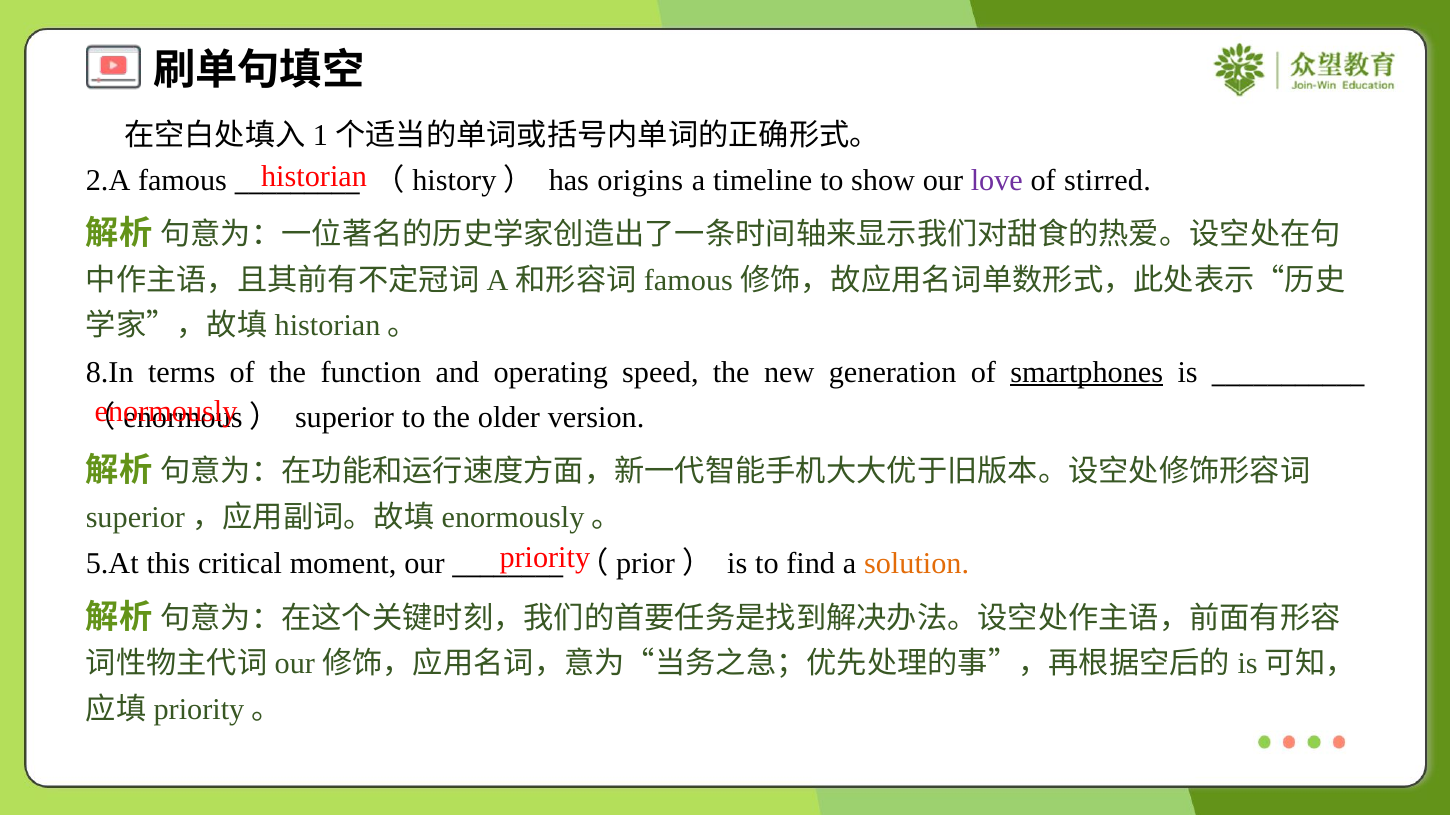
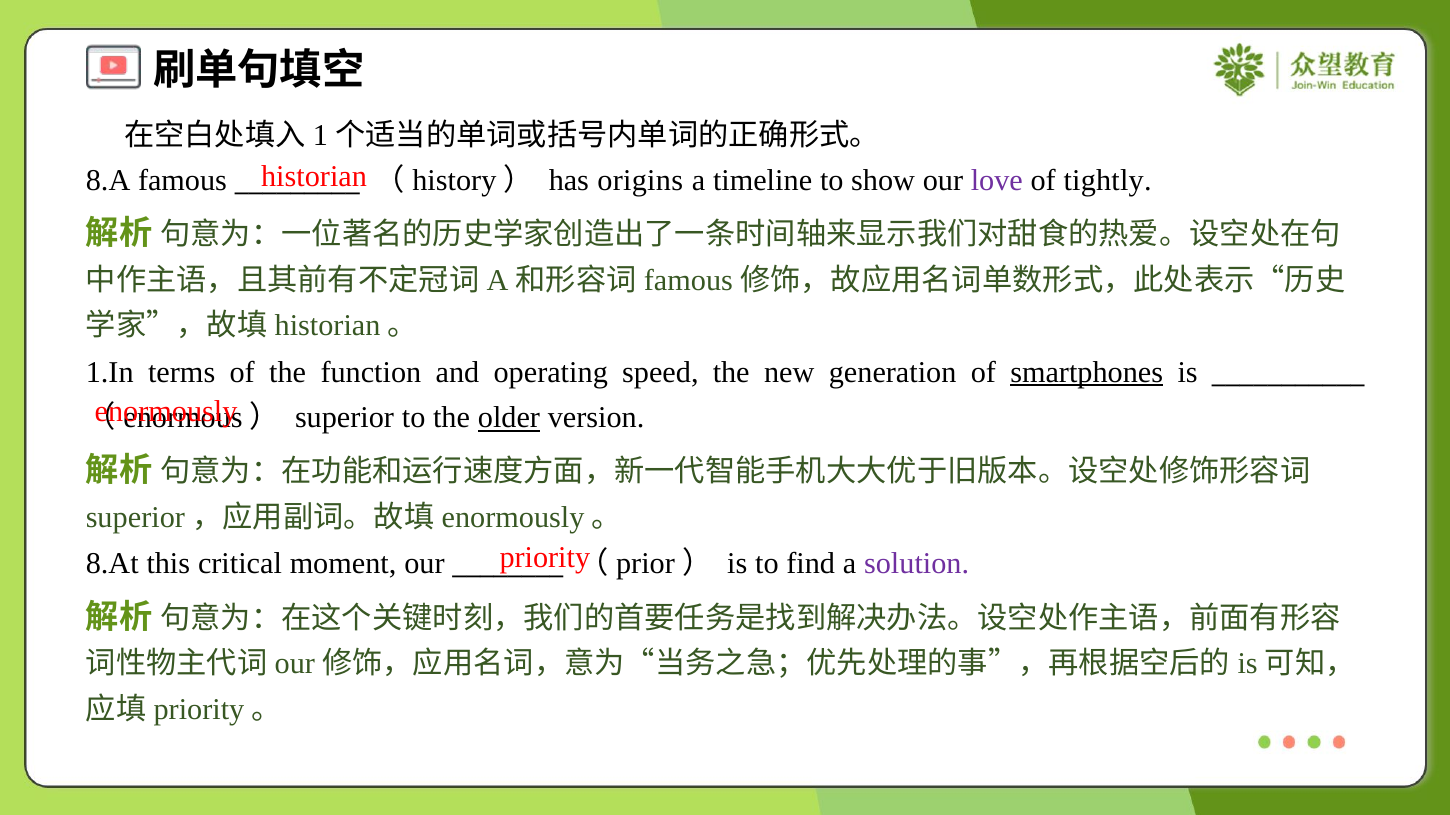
2.A: 2.A -> 8.A
stirred: stirred -> tightly
8.In: 8.In -> 1.In
older underline: none -> present
5.At: 5.At -> 8.At
solution colour: orange -> purple
